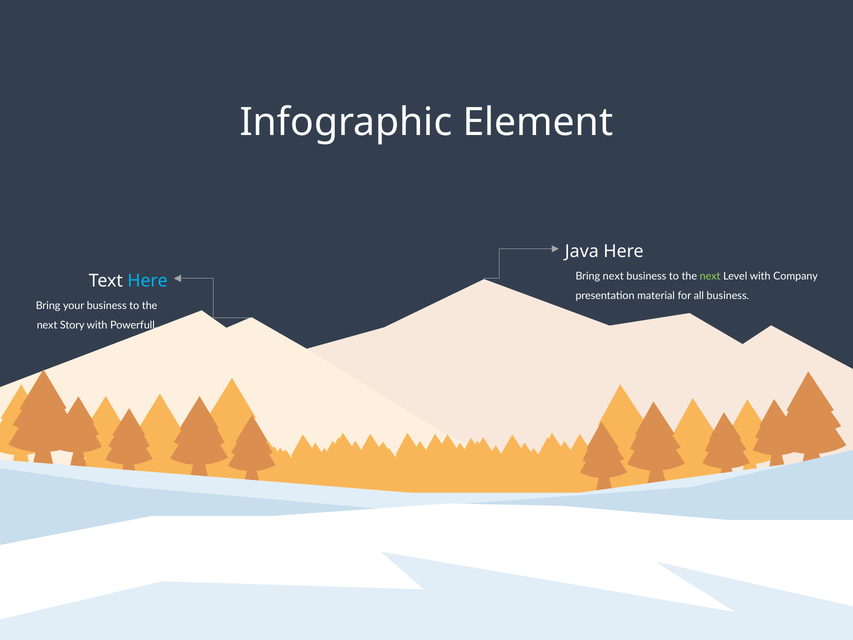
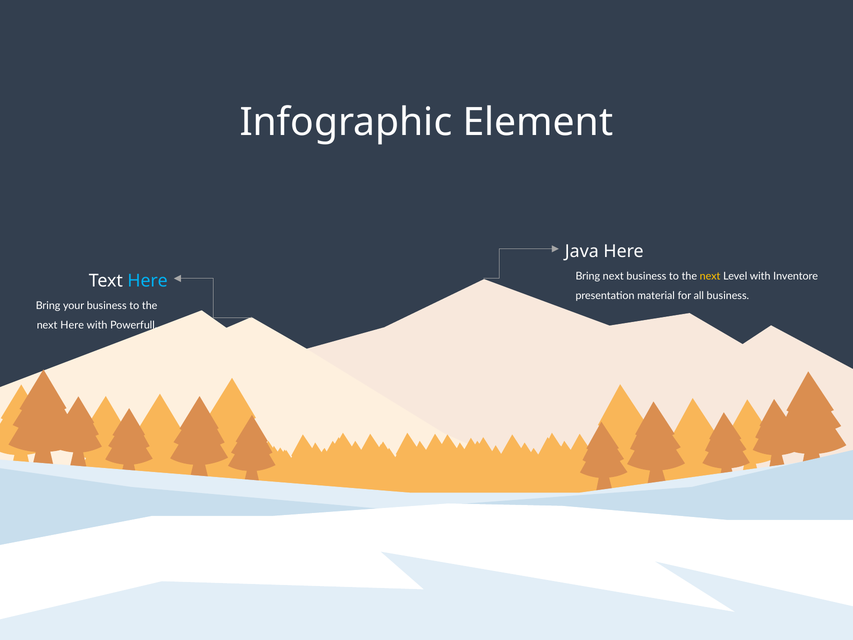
next at (710, 276) colour: light green -> yellow
Company: Company -> Inventore
next Story: Story -> Here
